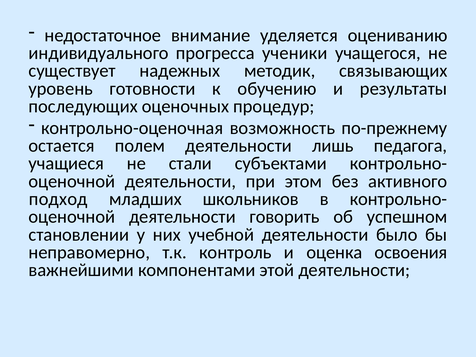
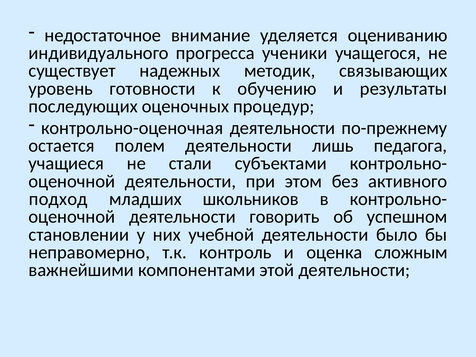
контрольно-оценочная возможность: возможность -> деятельности
освоения: освоения -> сложным
